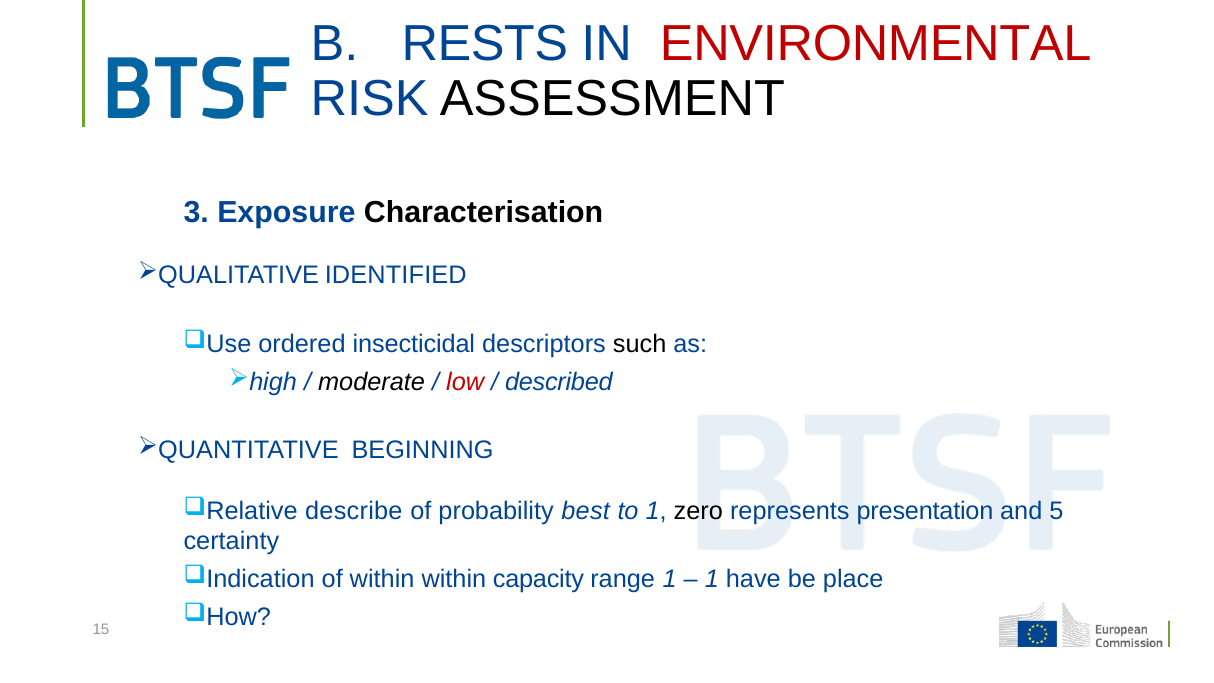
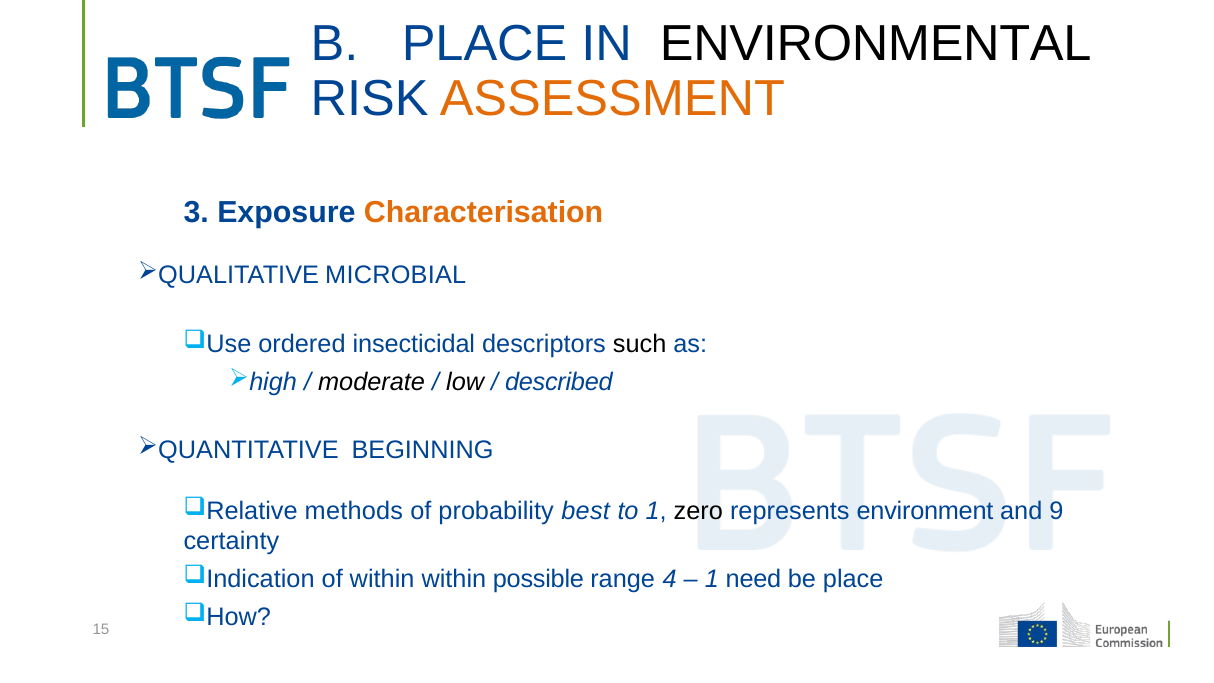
B RESTS: RESTS -> PLACE
ENVIRONMENTAL colour: red -> black
ASSESSMENT colour: black -> orange
Characterisation colour: black -> orange
IDENTIFIED: IDENTIFIED -> MICROBIAL
low colour: red -> black
describe: describe -> methods
presentation: presentation -> environment
5: 5 -> 9
capacity: capacity -> possible
range 1: 1 -> 4
have: have -> need
